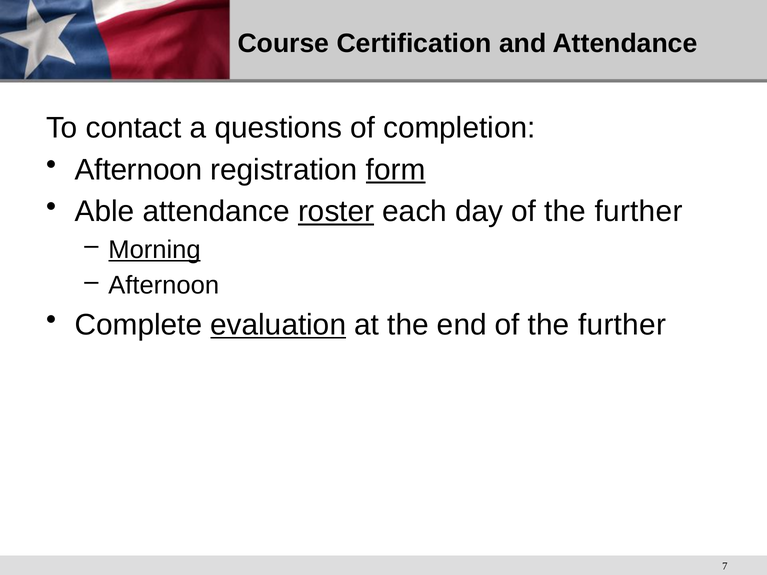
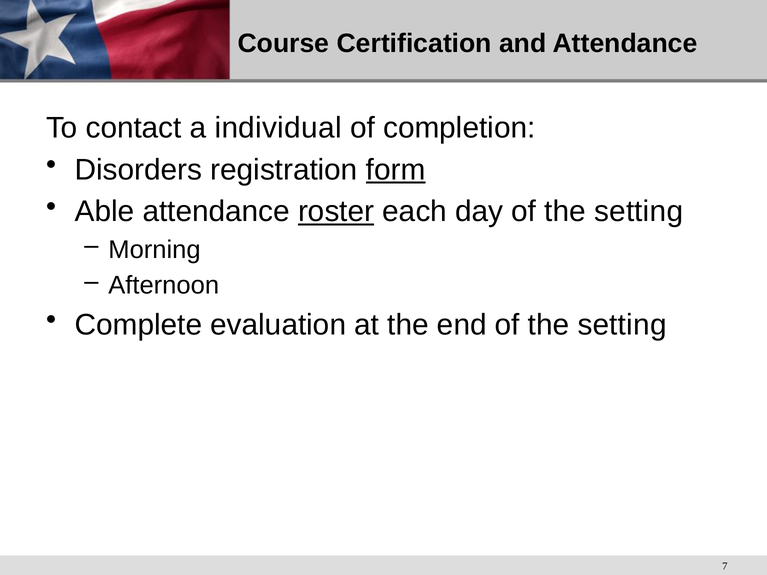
questions: questions -> individual
Afternoon at (139, 170): Afternoon -> Disorders
day of the further: further -> setting
Morning underline: present -> none
evaluation underline: present -> none
end of the further: further -> setting
